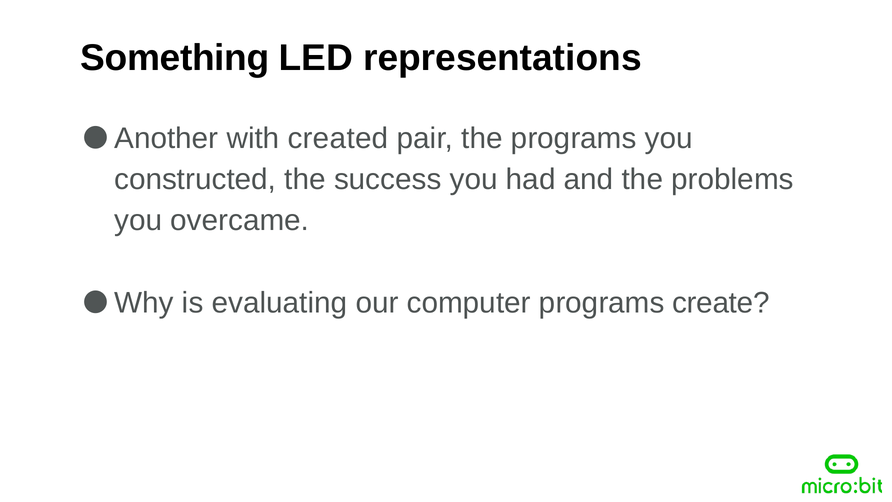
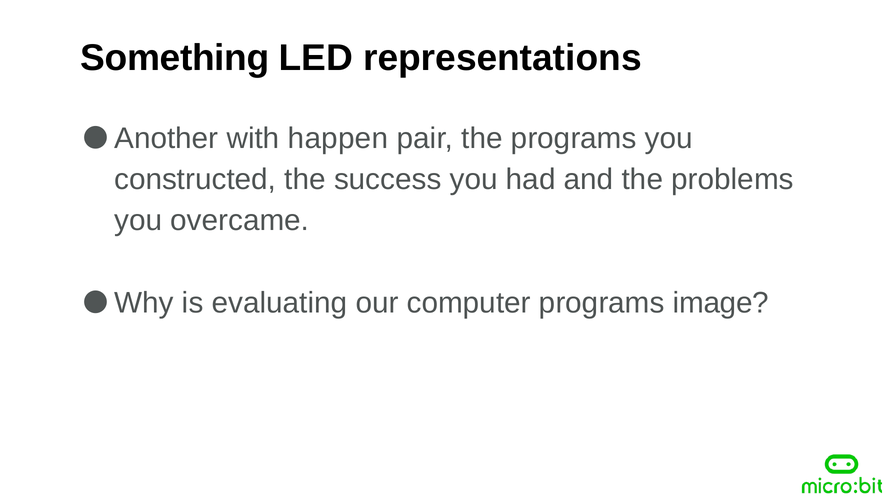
created: created -> happen
create: create -> image
